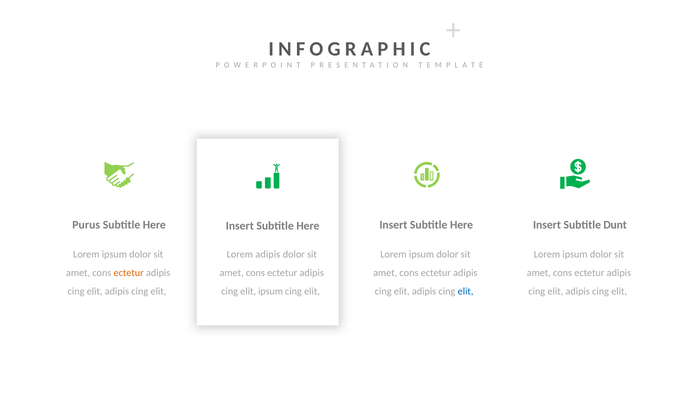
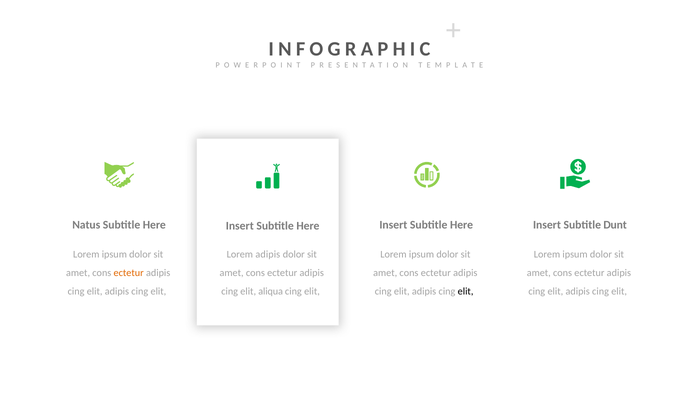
Purus: Purus -> Natus
elit ipsum: ipsum -> aliqua
elit at (466, 291) colour: blue -> black
